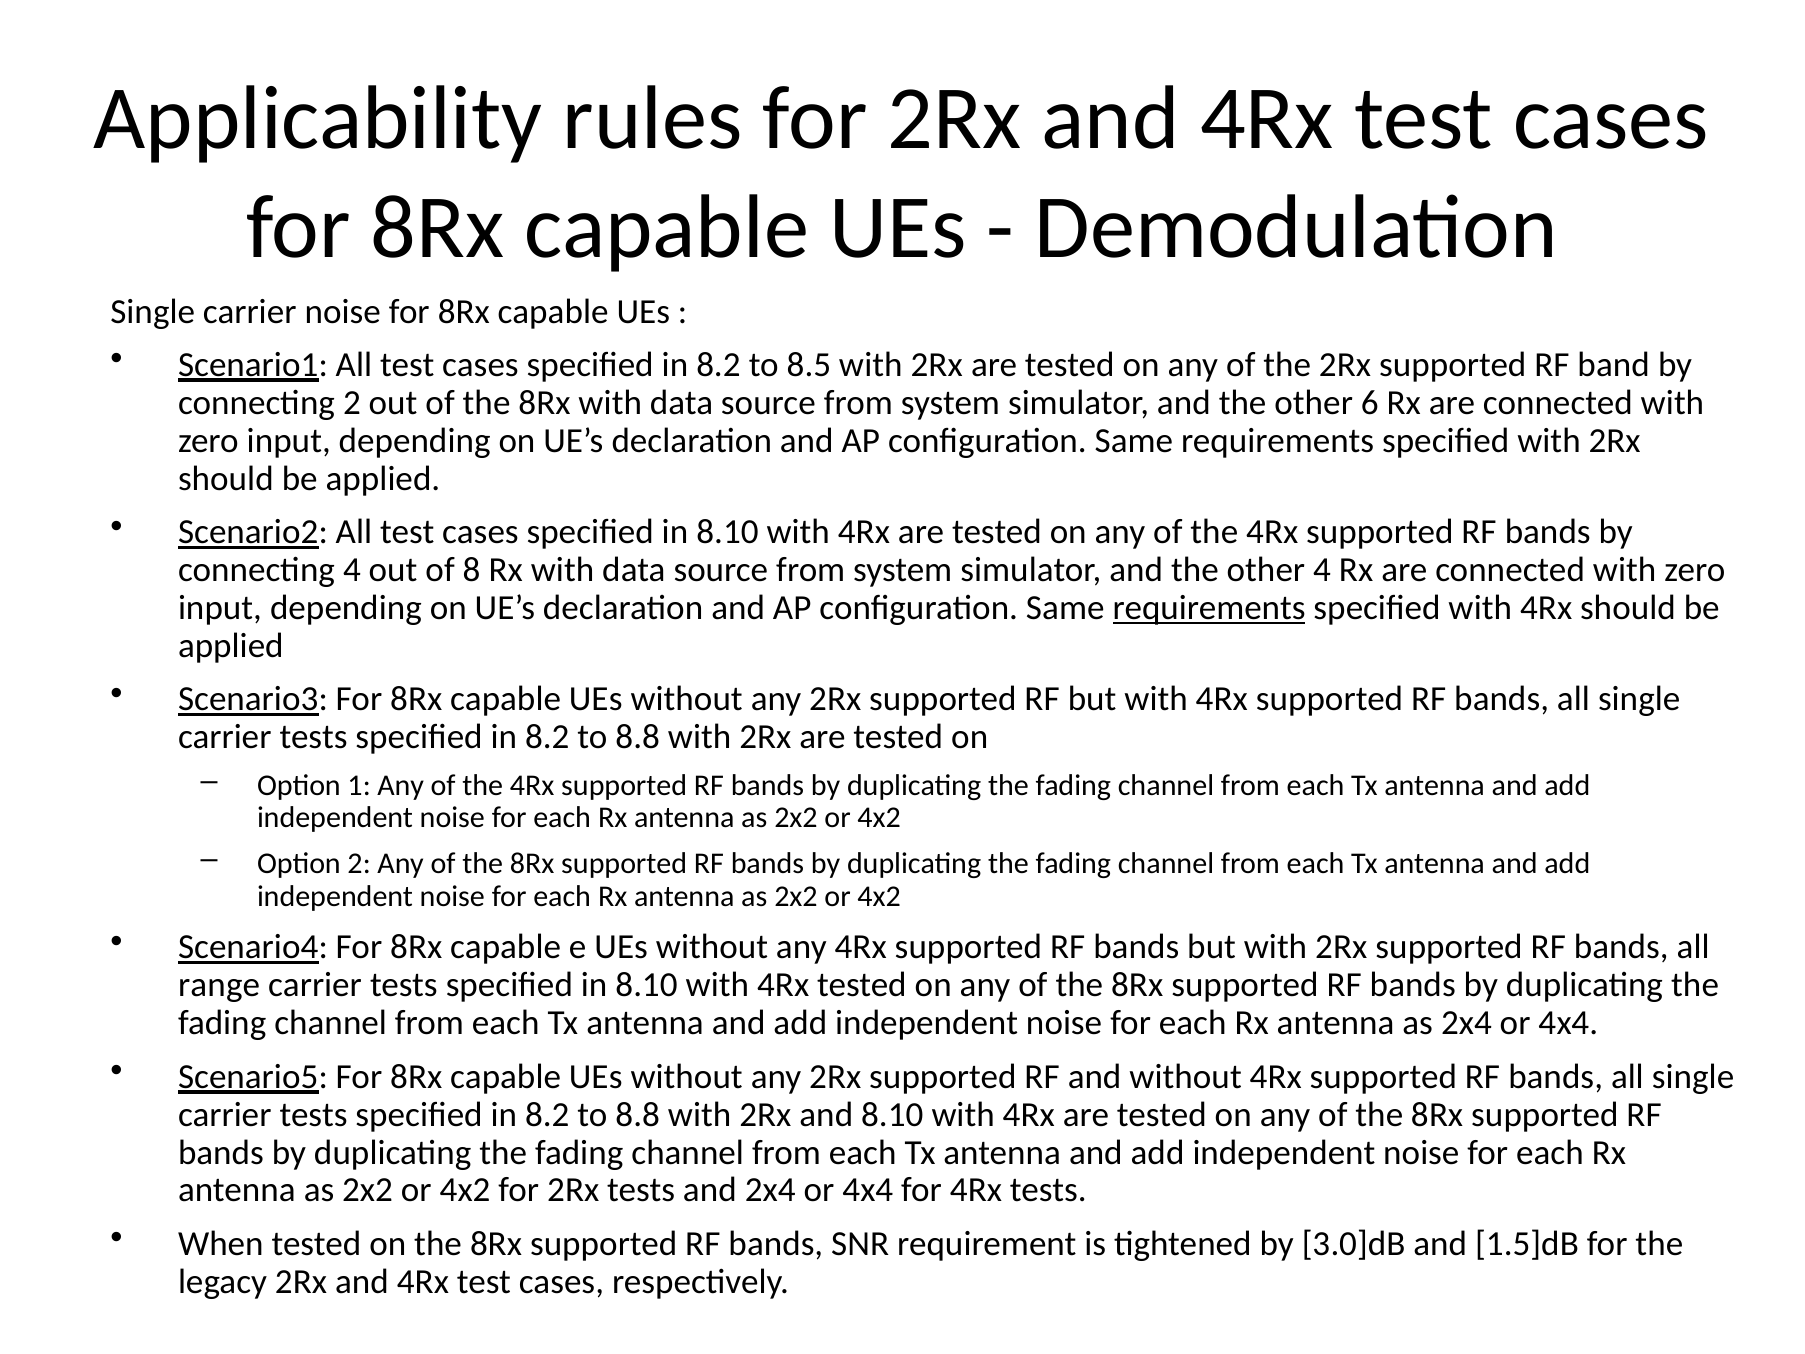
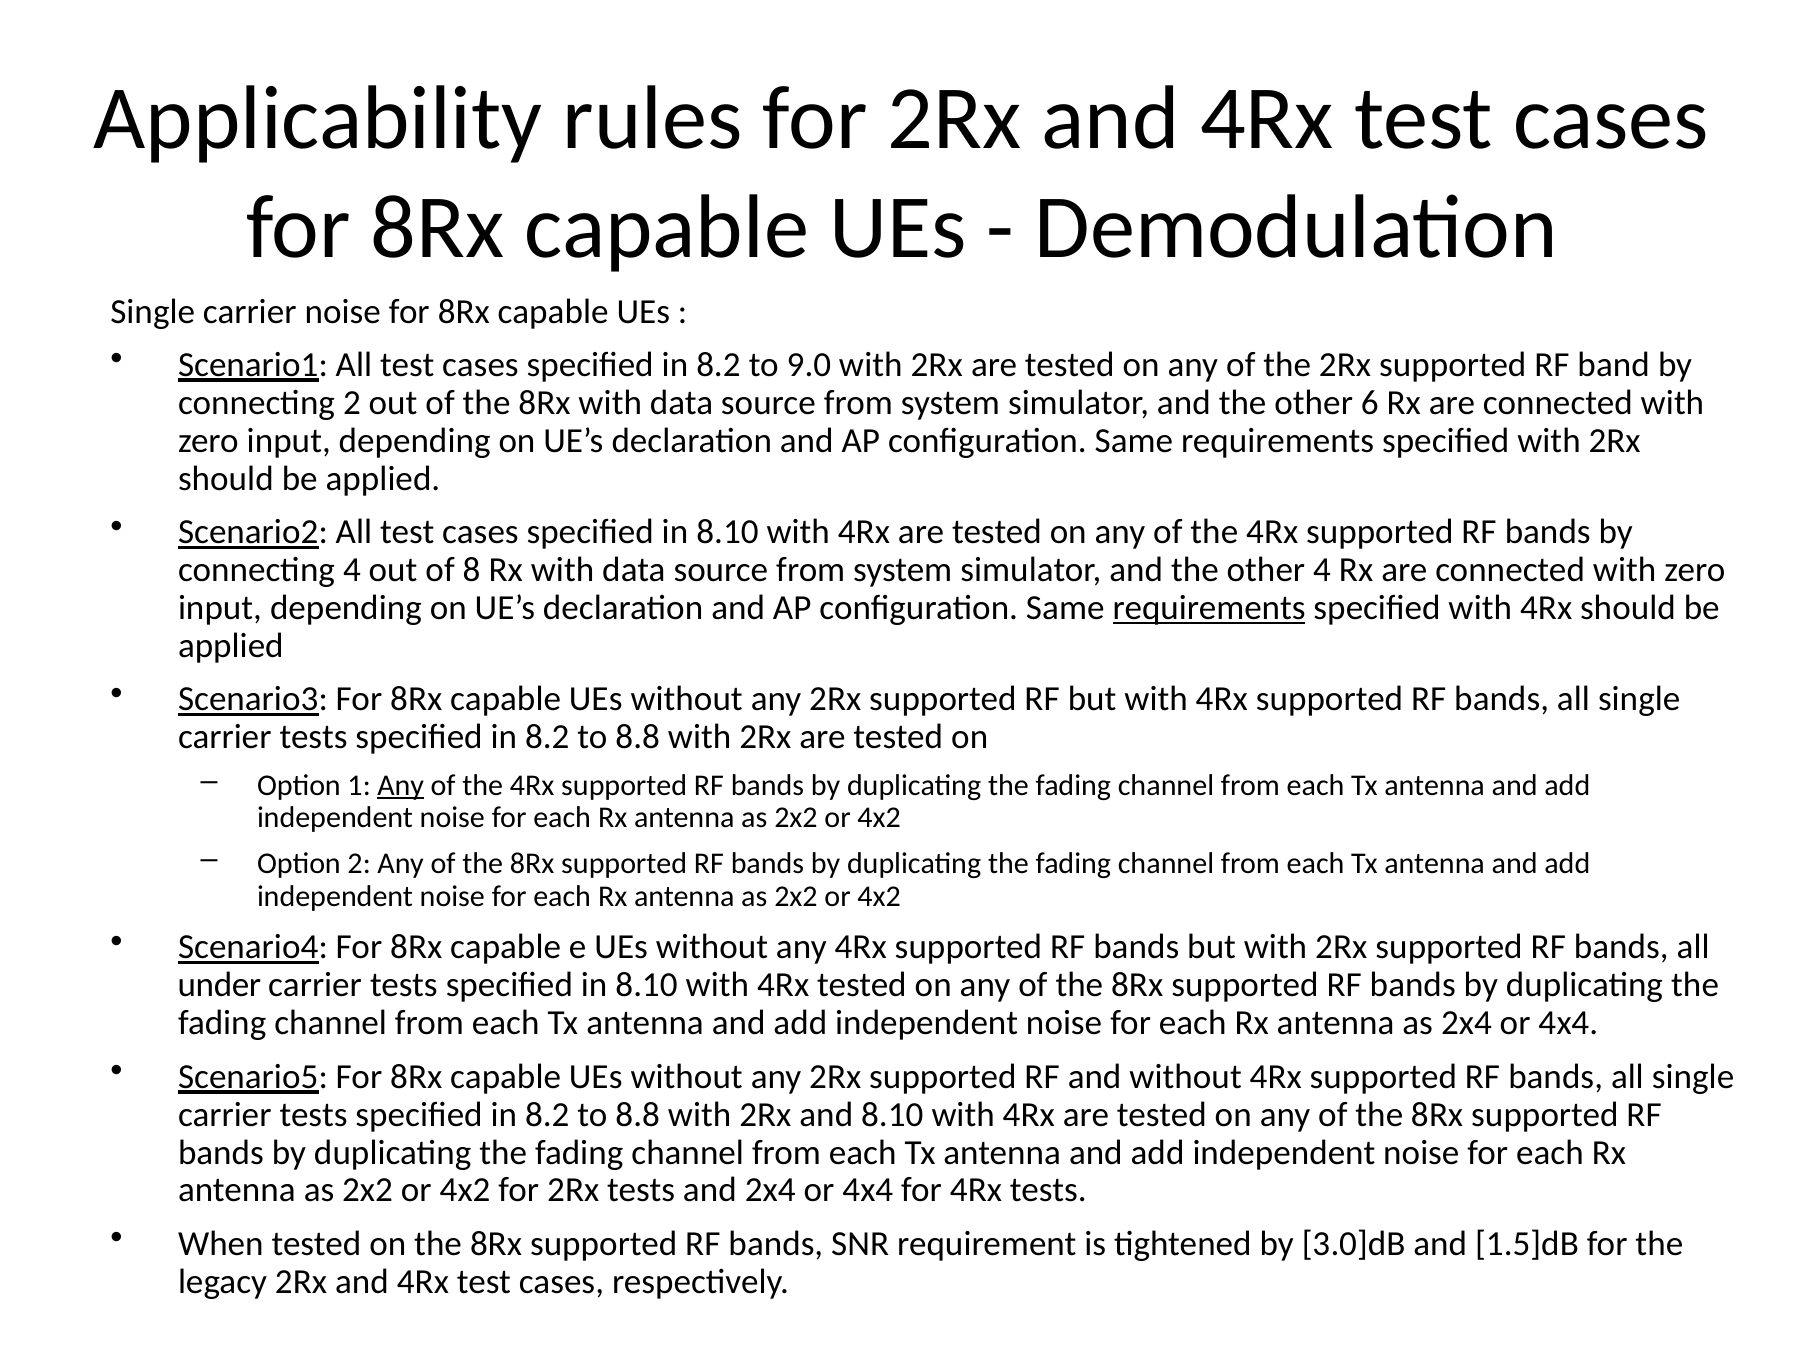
8.5: 8.5 -> 9.0
Any at (401, 785) underline: none -> present
range: range -> under
